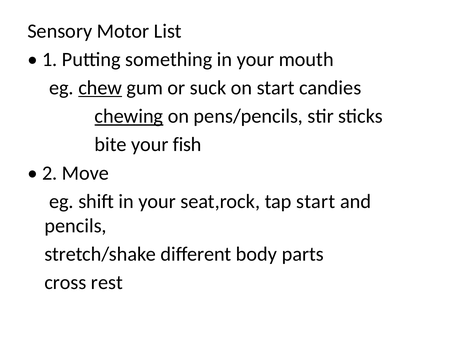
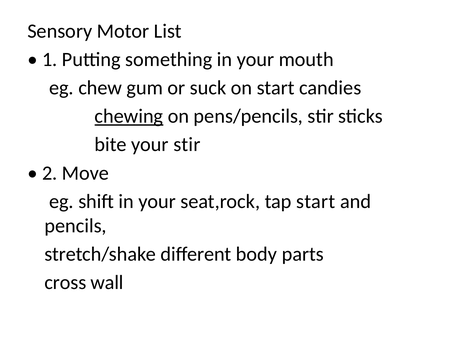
chew underline: present -> none
your fish: fish -> stir
rest: rest -> wall
